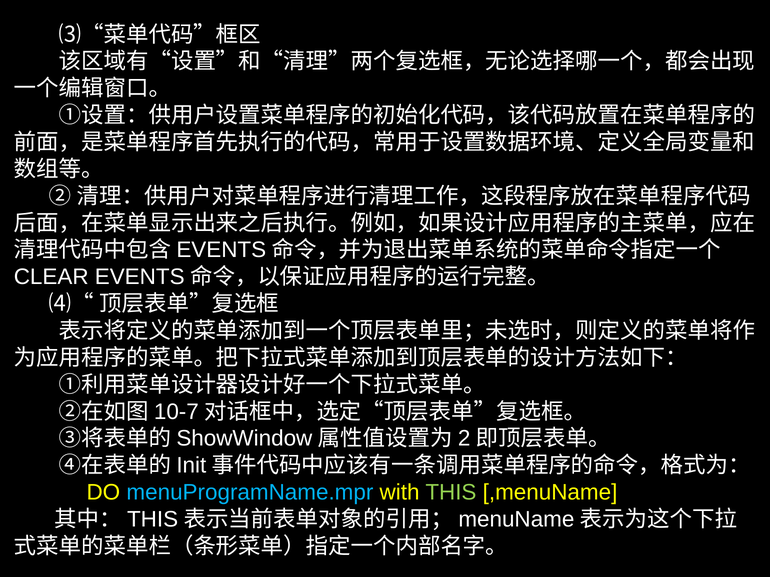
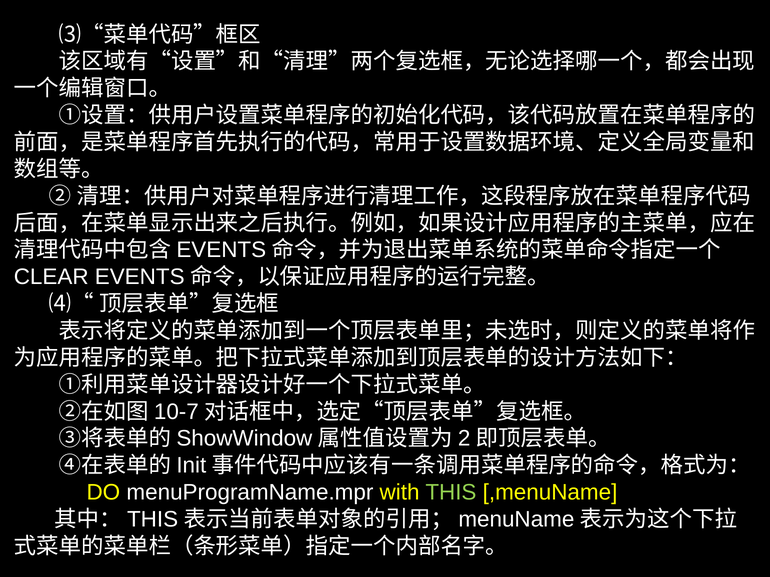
menuProgramName.mpr colour: light blue -> white
